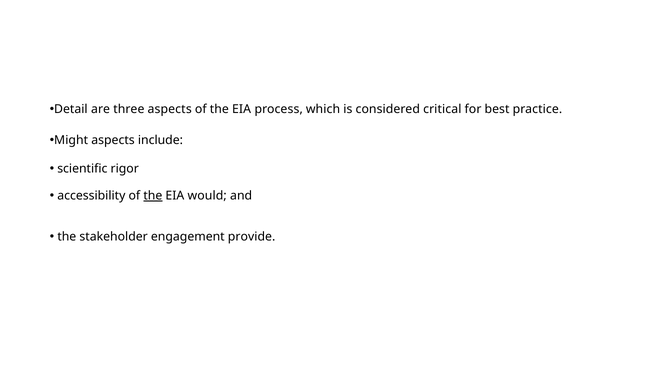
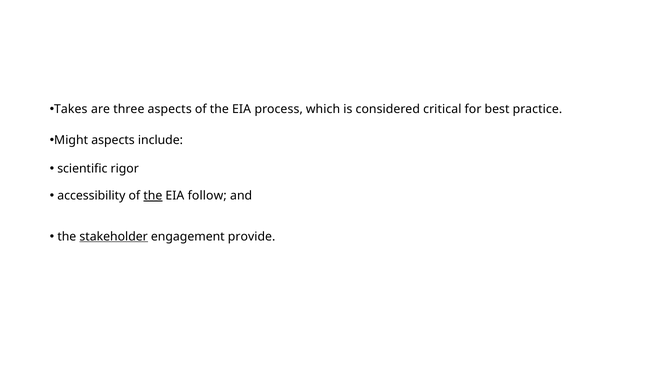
Detail: Detail -> Takes
would: would -> follow
stakeholder underline: none -> present
